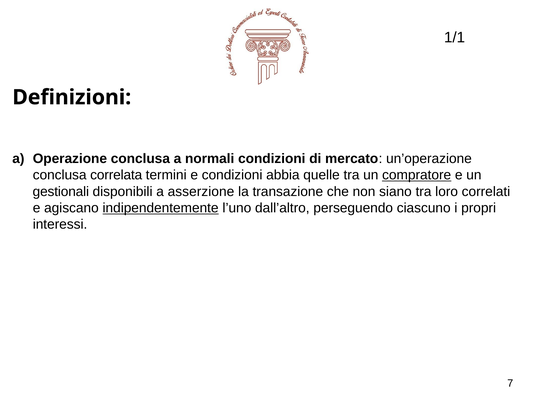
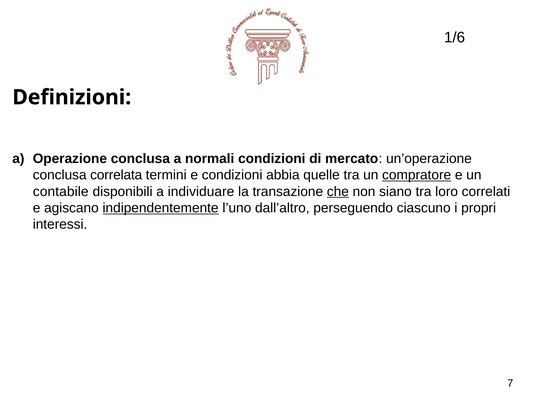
1/1: 1/1 -> 1/6
gestionali: gestionali -> contabile
asserzione: asserzione -> individuare
che underline: none -> present
